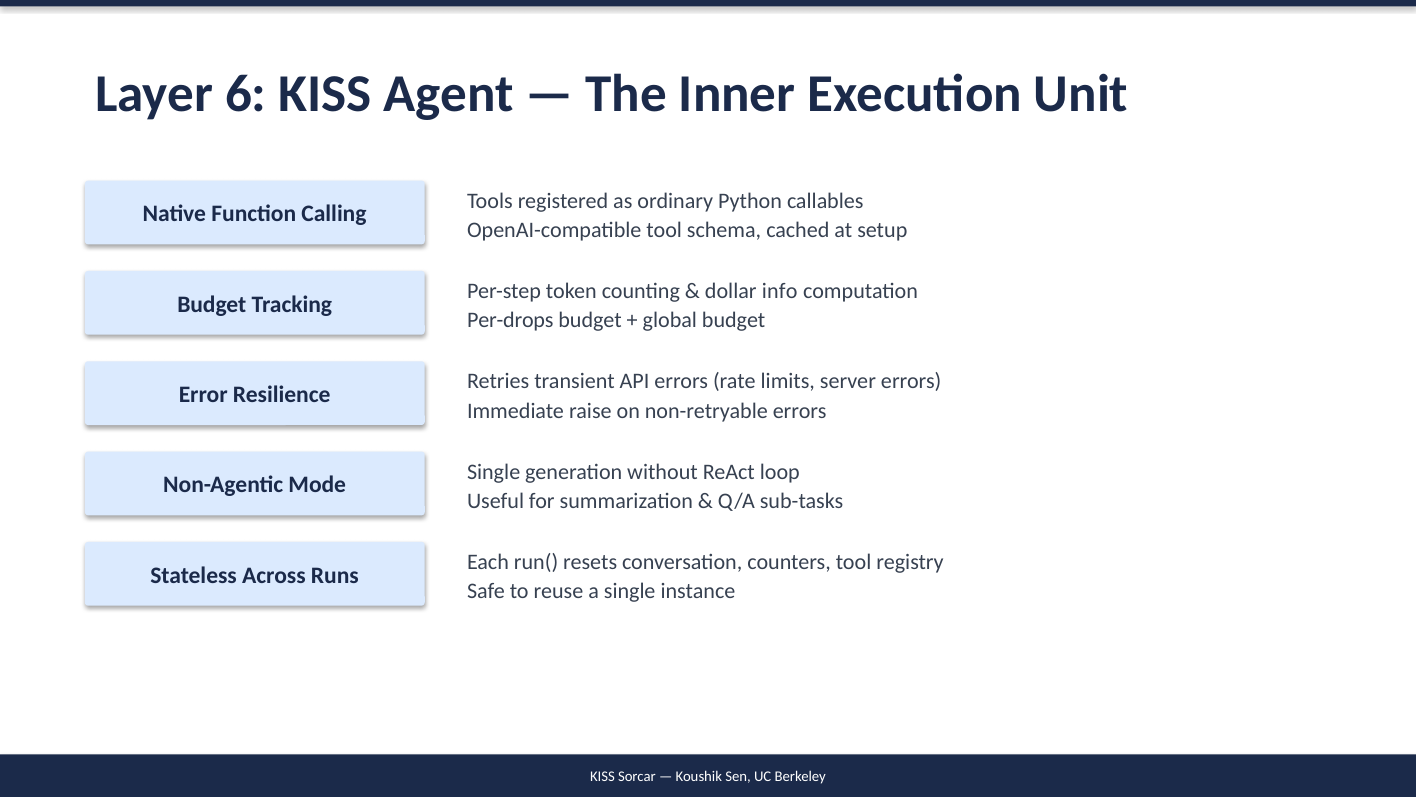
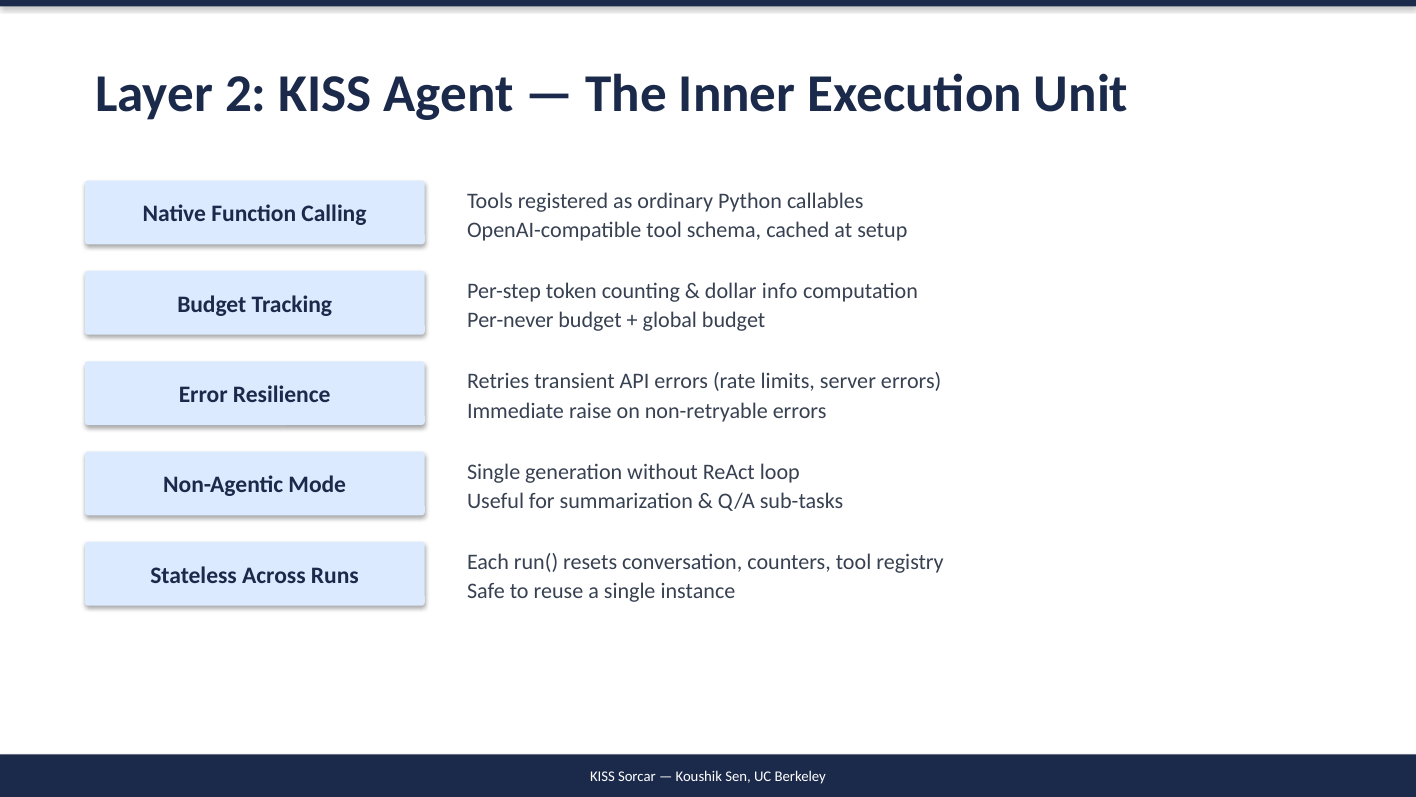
6: 6 -> 2
Per-drops: Per-drops -> Per-never
